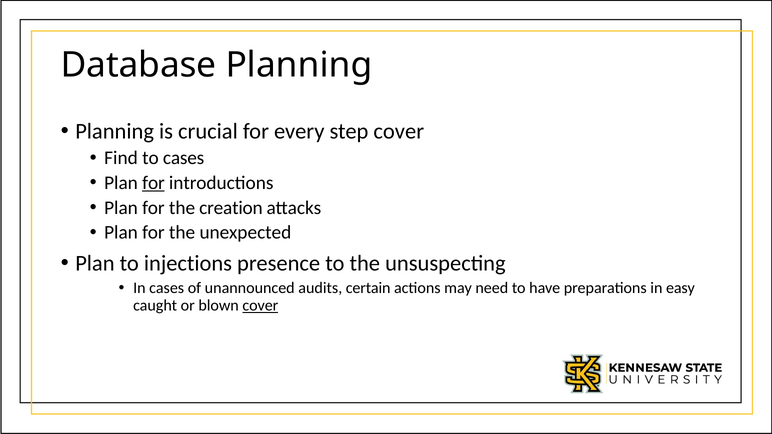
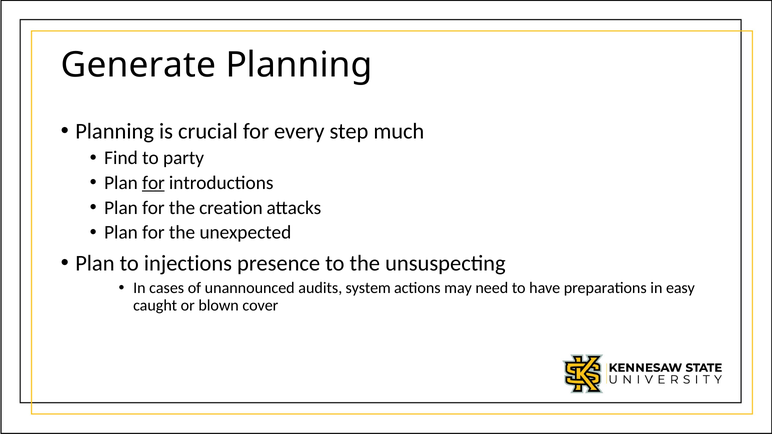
Database: Database -> Generate
step cover: cover -> much
to cases: cases -> party
certain: certain -> system
cover at (260, 306) underline: present -> none
